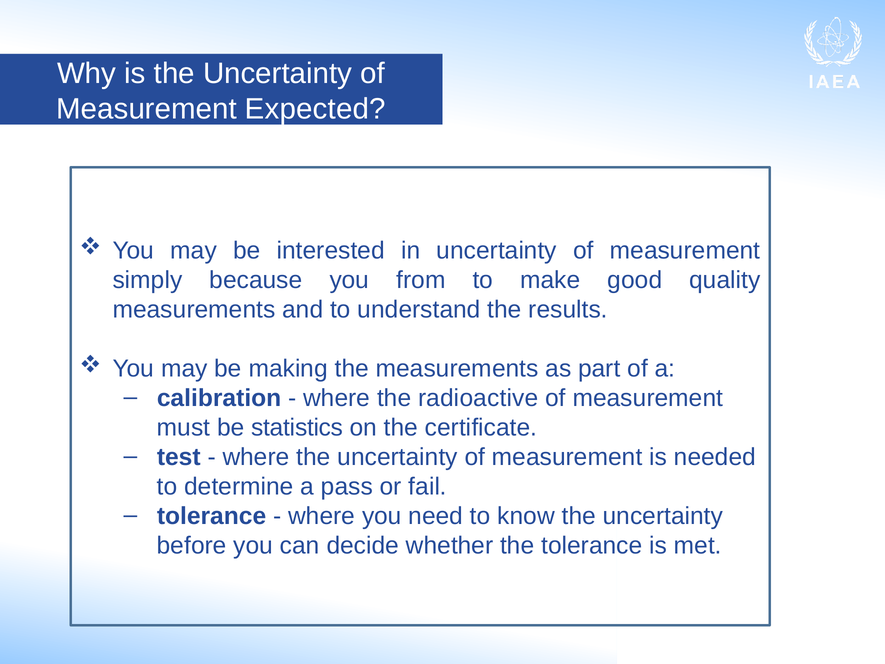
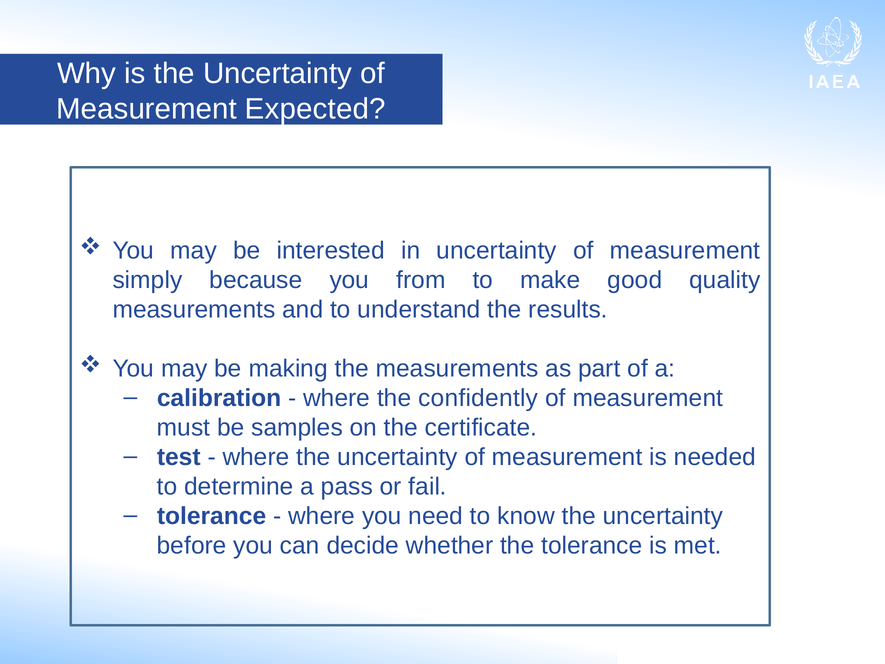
radioactive: radioactive -> confidently
statistics: statistics -> samples
